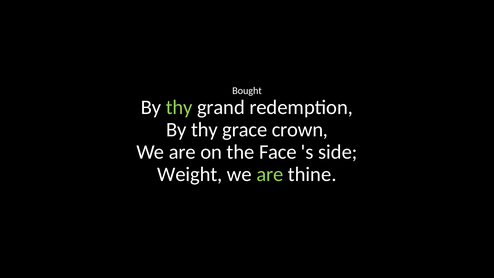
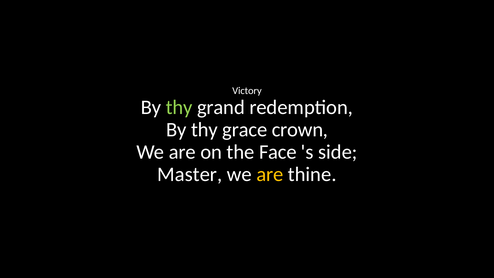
Bought: Bought -> Victory
Weight: Weight -> Master
are at (270, 174) colour: light green -> yellow
